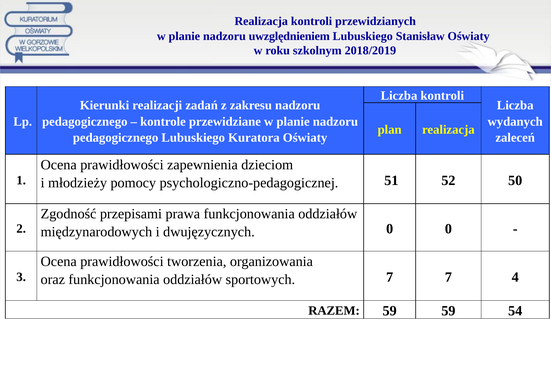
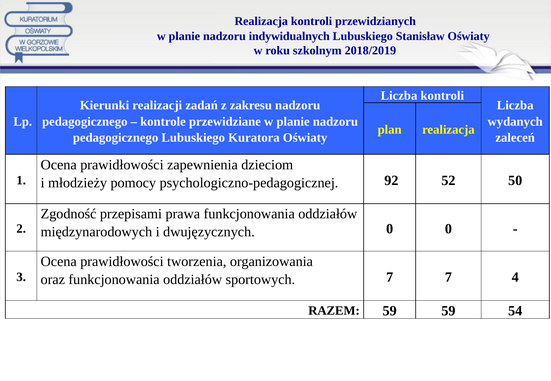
uwzględnieniem: uwzględnieniem -> indywidualnych
51: 51 -> 92
